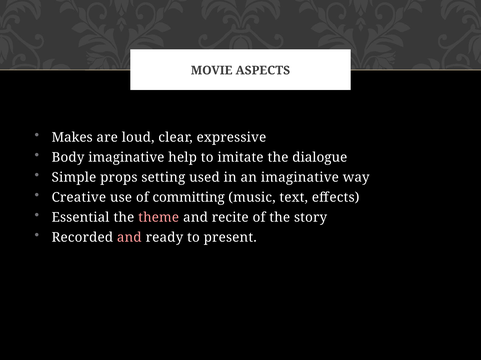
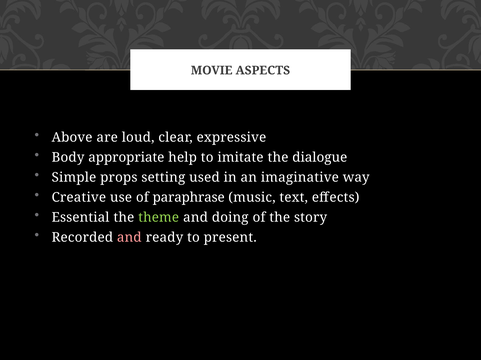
Makes: Makes -> Above
Body imaginative: imaginative -> appropriate
committing: committing -> paraphrase
theme colour: pink -> light green
recite: recite -> doing
